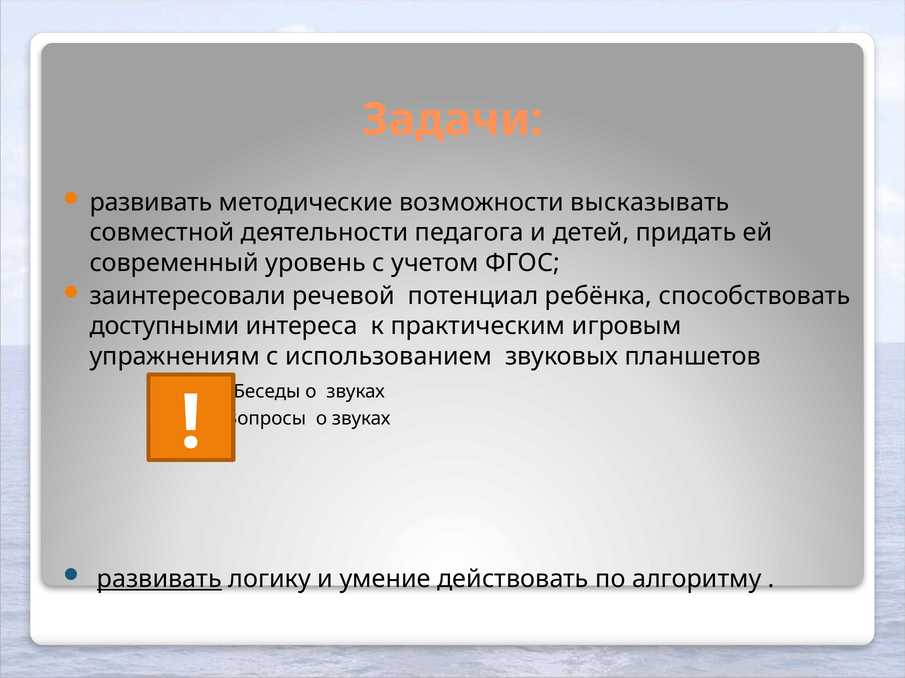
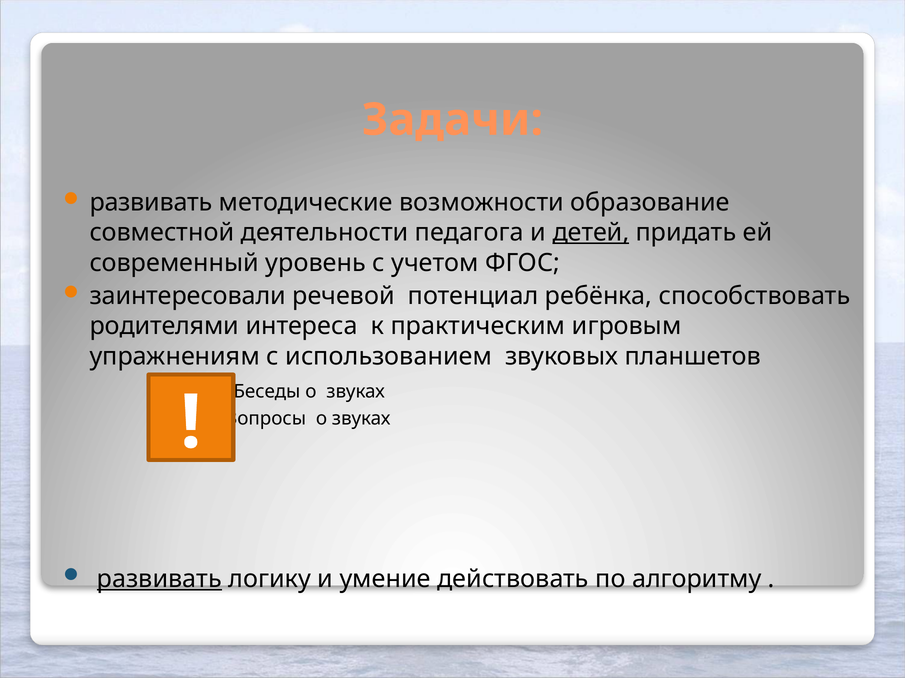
высказывать: высказывать -> образование
детей underline: none -> present
доступными: доступными -> родителями
